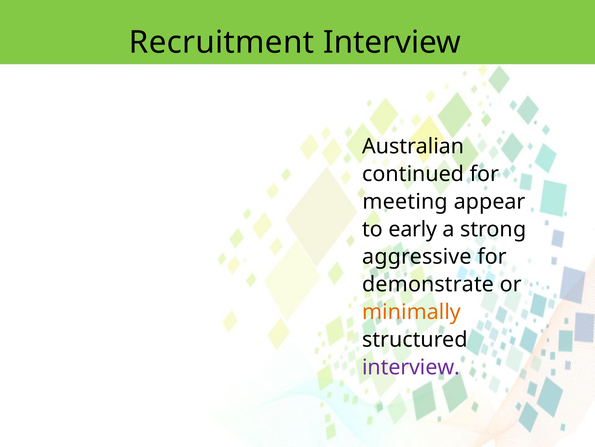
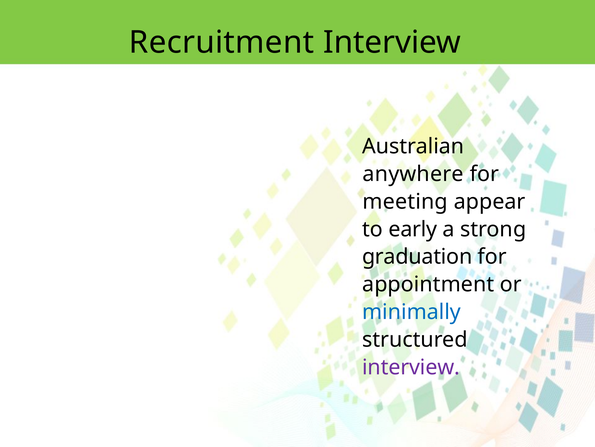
continued: continued -> anywhere
aggressive: aggressive -> graduation
demonstrate: demonstrate -> appointment
minimally colour: orange -> blue
